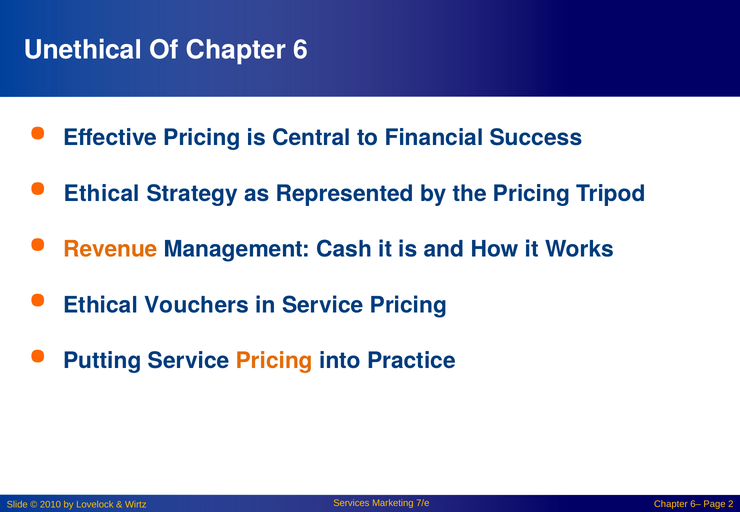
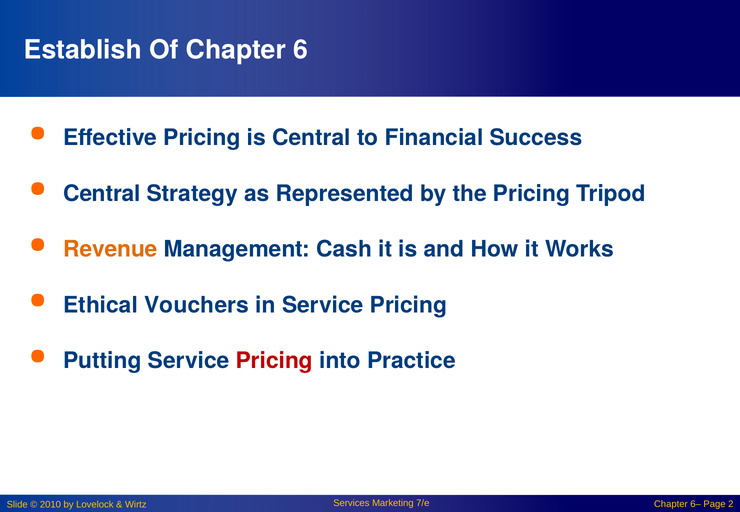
Unethical: Unethical -> Establish
Ethical at (102, 194): Ethical -> Central
Pricing at (274, 361) colour: orange -> red
